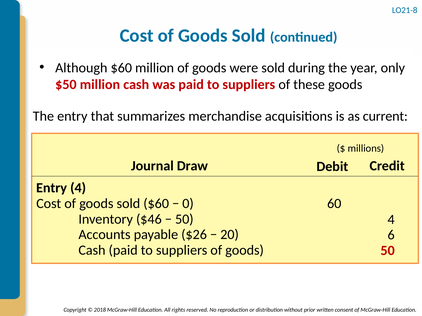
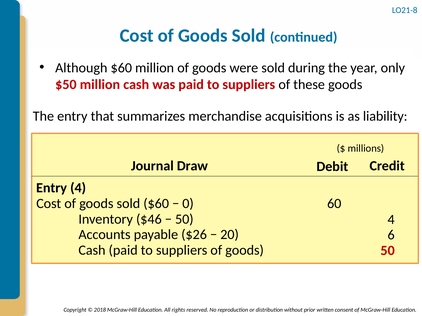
current: current -> liability
